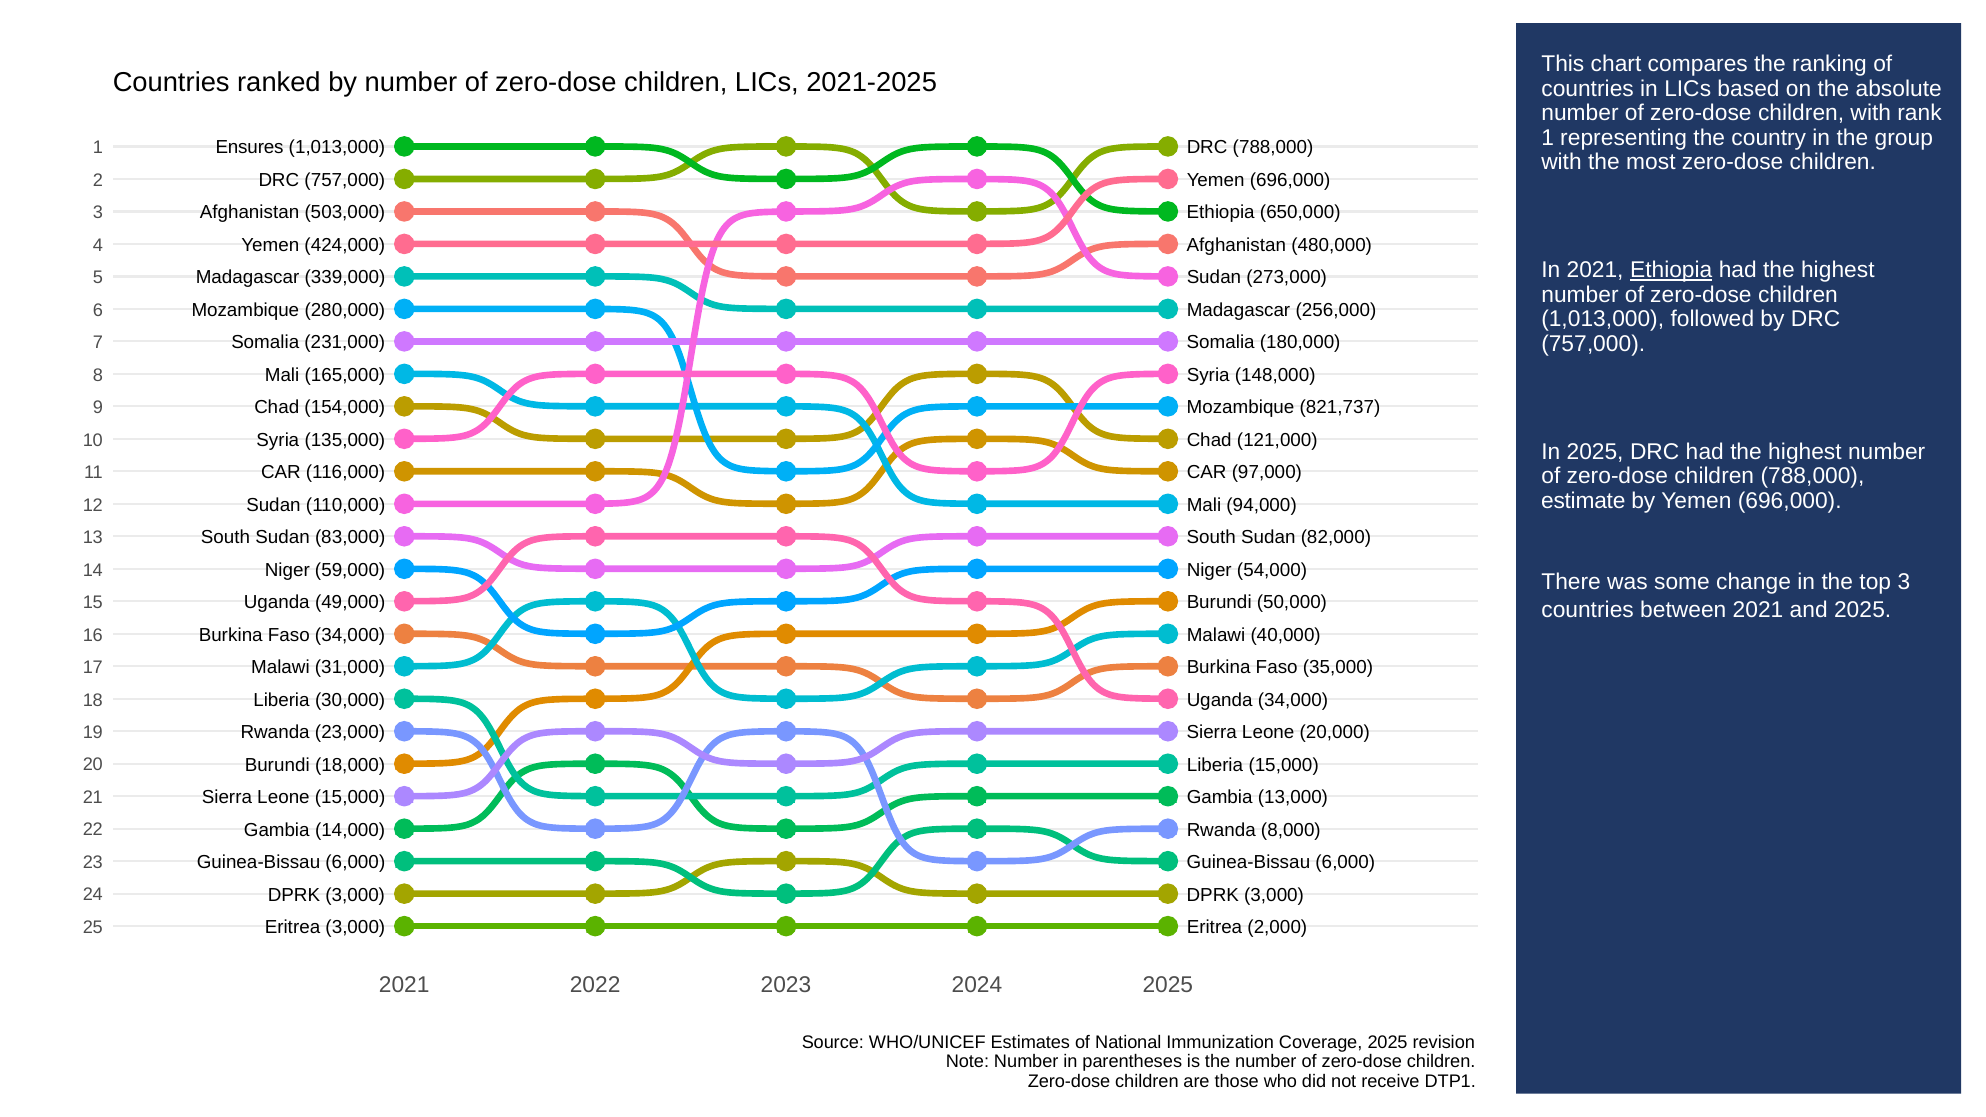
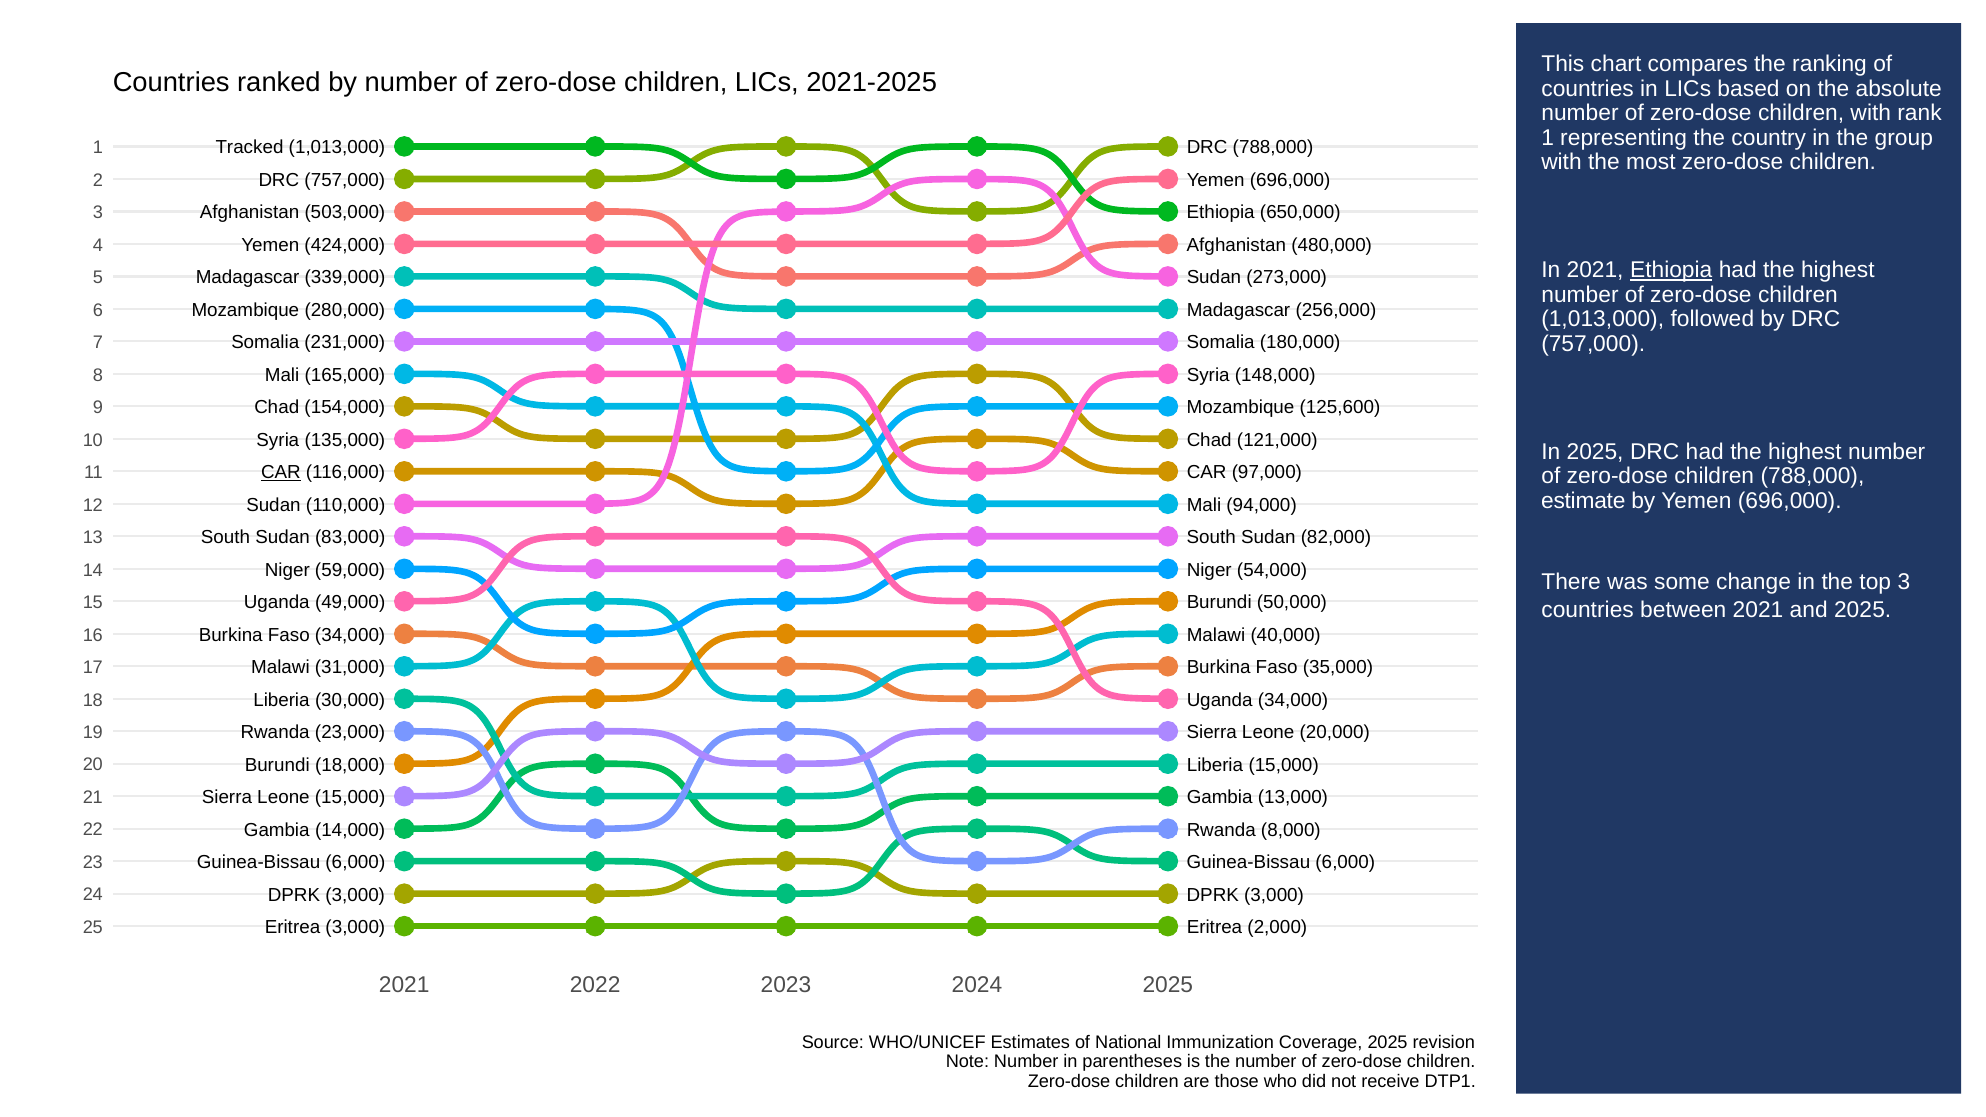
Ensures: Ensures -> Tracked
821,737: 821,737 -> 125,600
CAR at (281, 473) underline: none -> present
